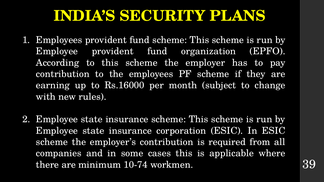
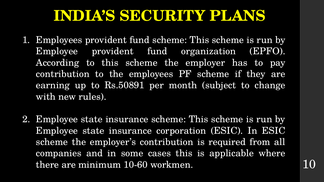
Rs.16000: Rs.16000 -> Rs.50891
10-74: 10-74 -> 10-60
39: 39 -> 10
